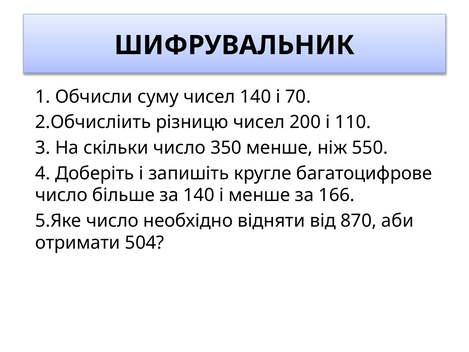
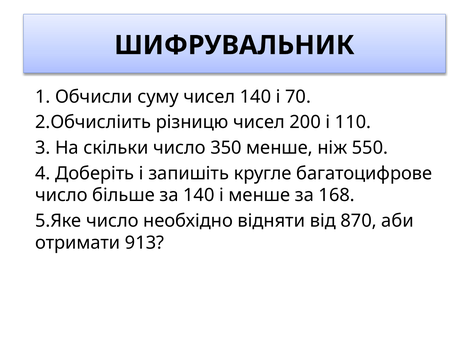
166: 166 -> 168
504: 504 -> 913
